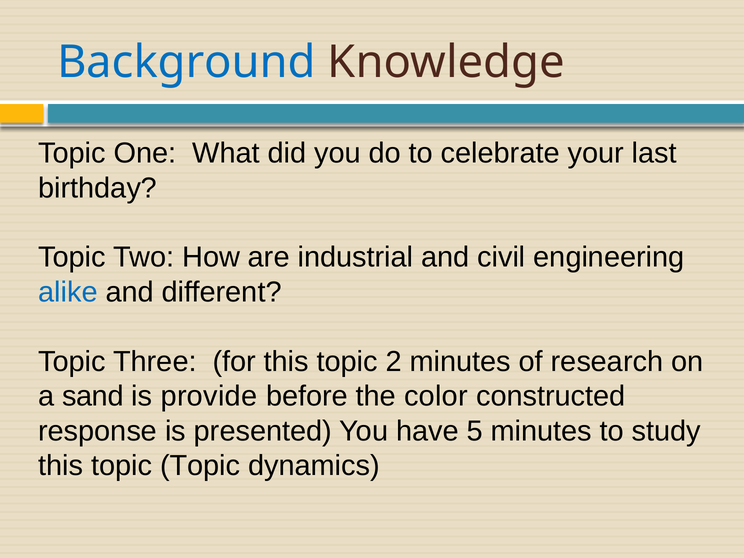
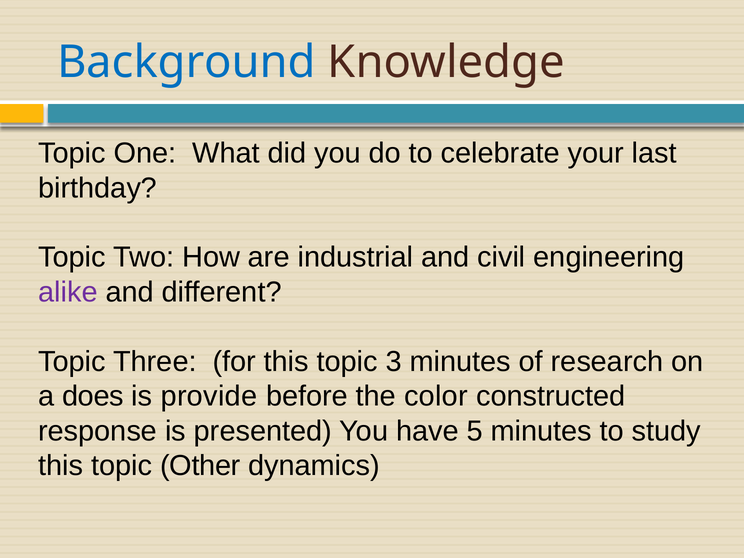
alike colour: blue -> purple
2: 2 -> 3
sand: sand -> does
topic Topic: Topic -> Other
